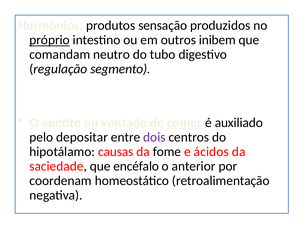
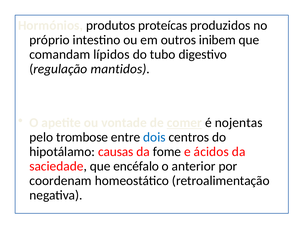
sensação: sensação -> proteícas
próprio underline: present -> none
neutro: neutro -> lípidos
segmento: segmento -> mantidos
auxiliado: auxiliado -> nojentas
depositar: depositar -> trombose
dois colour: purple -> blue
